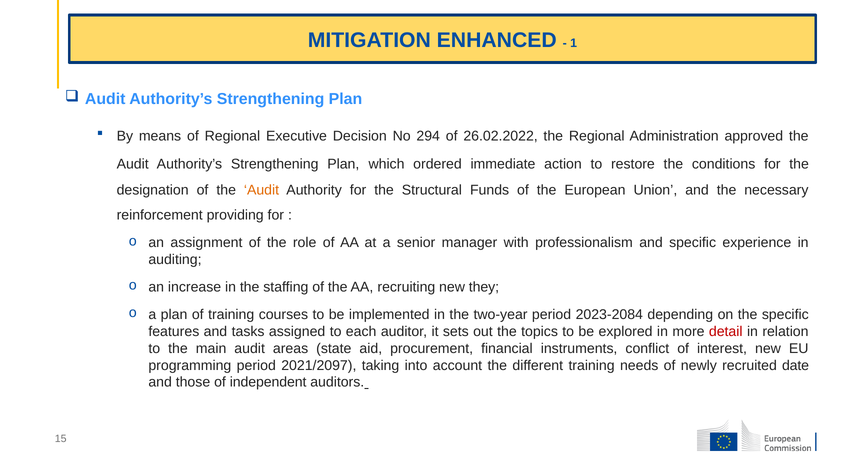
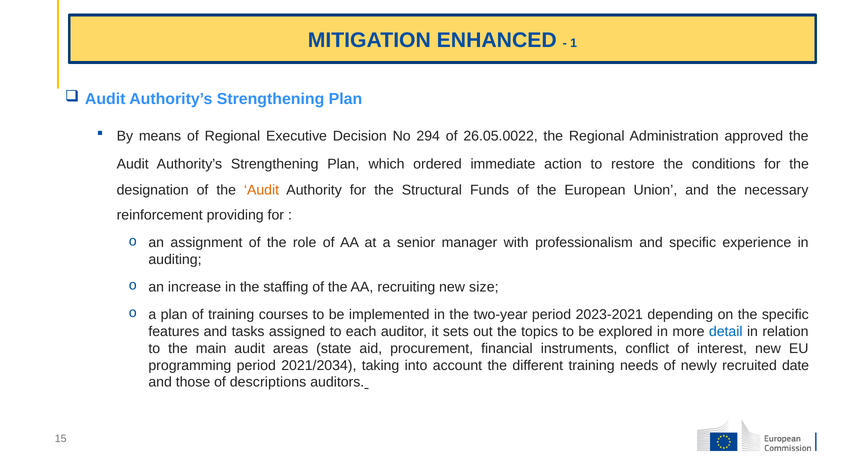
26.02.2022: 26.02.2022 -> 26.05.0022
they: they -> size
2023-2084: 2023-2084 -> 2023-2021
detail colour: red -> blue
2021/2097: 2021/2097 -> 2021/2034
independent: independent -> descriptions
